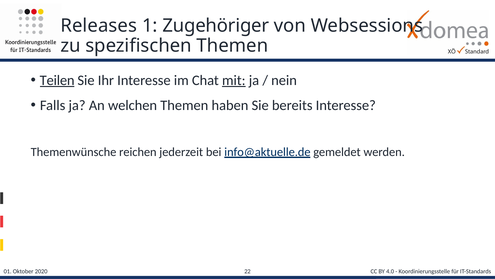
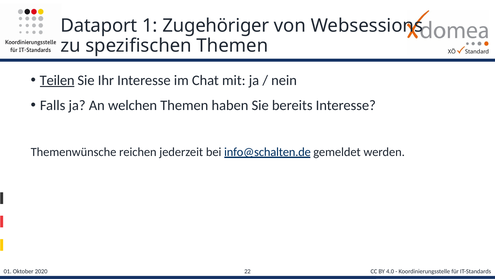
Releases: Releases -> Dataport
mit underline: present -> none
info@aktuelle.de: info@aktuelle.de -> info@schalten.de
